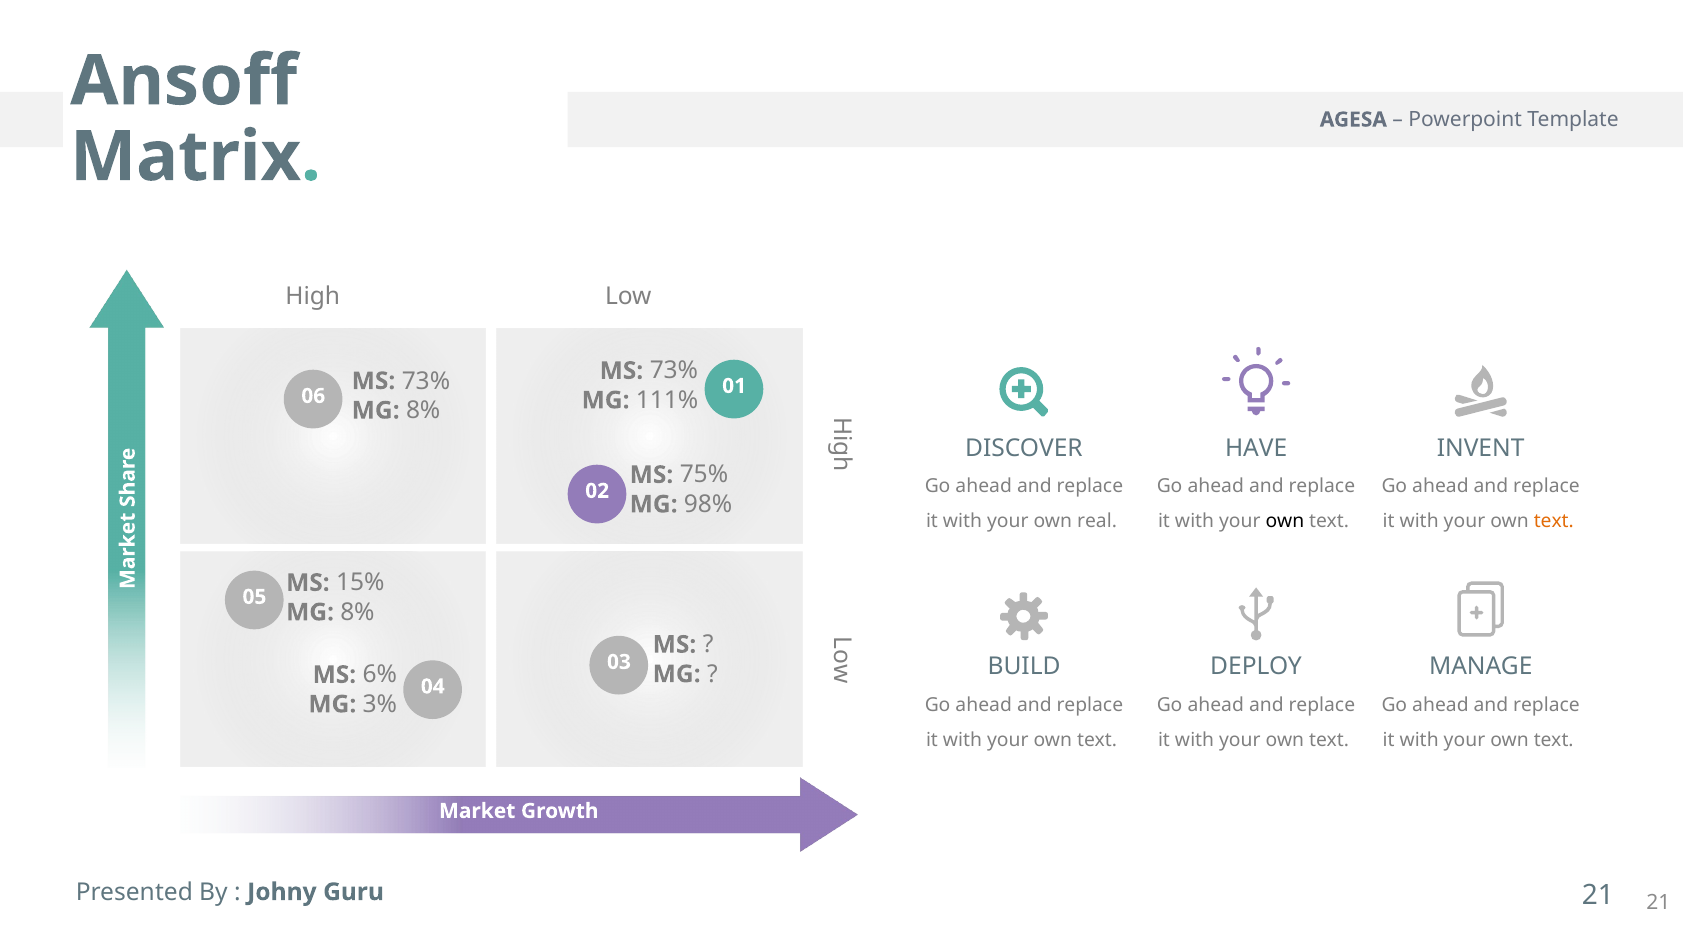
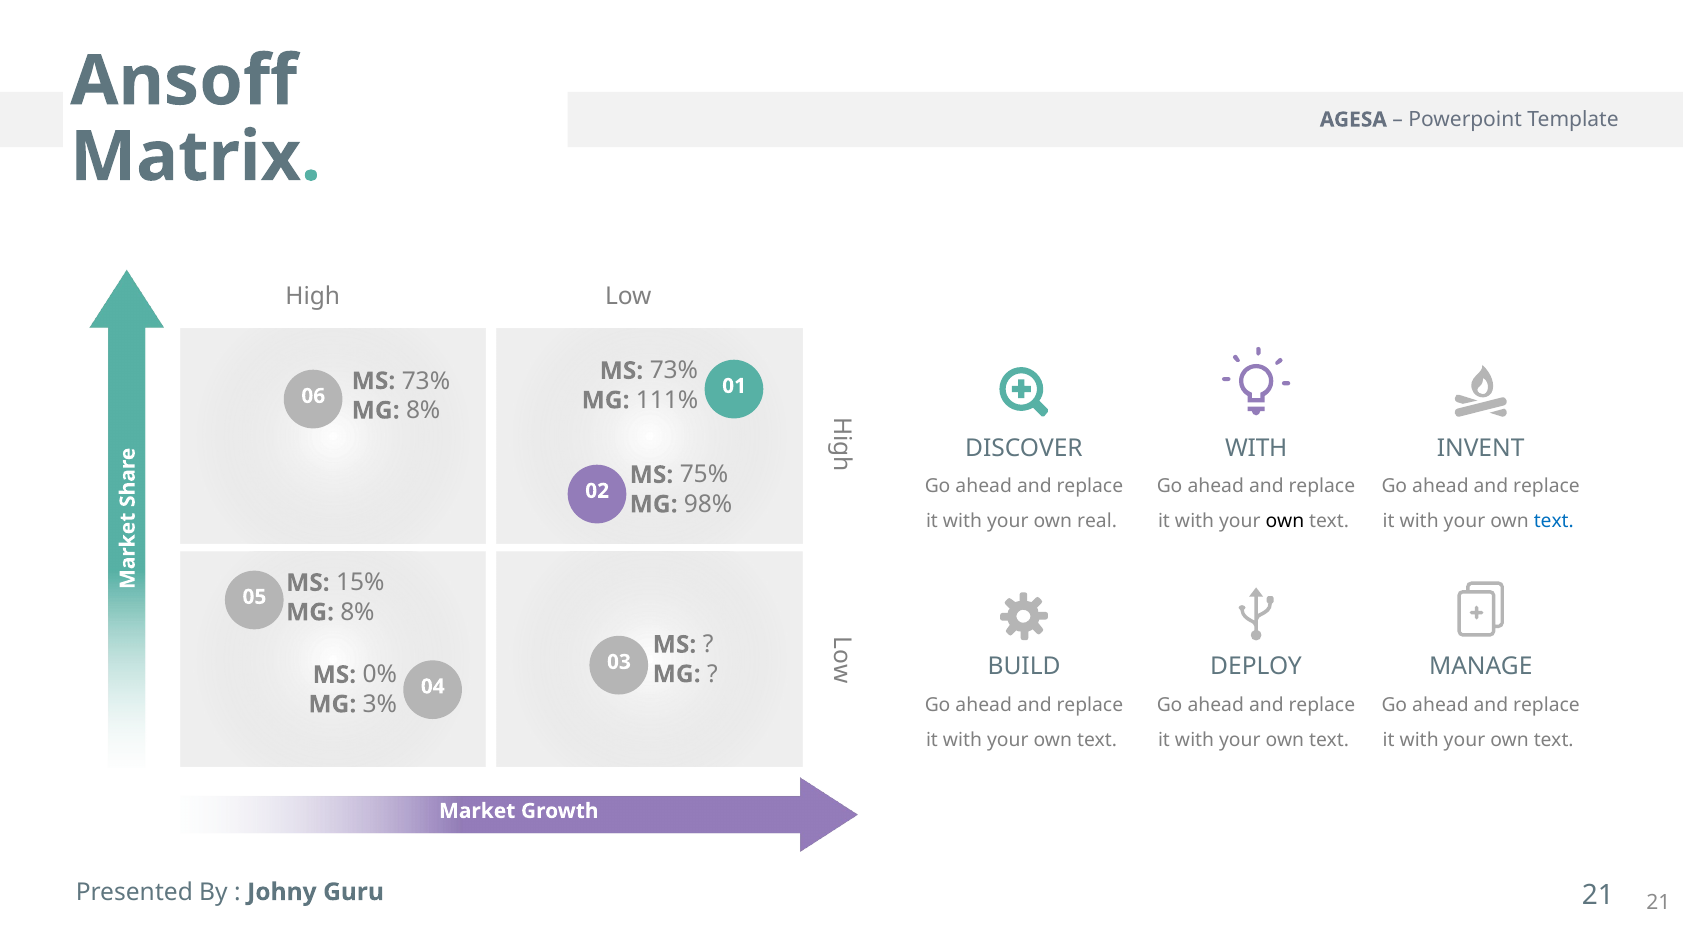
HAVE at (1256, 448): HAVE -> WITH
text at (1554, 521) colour: orange -> blue
6%: 6% -> 0%
